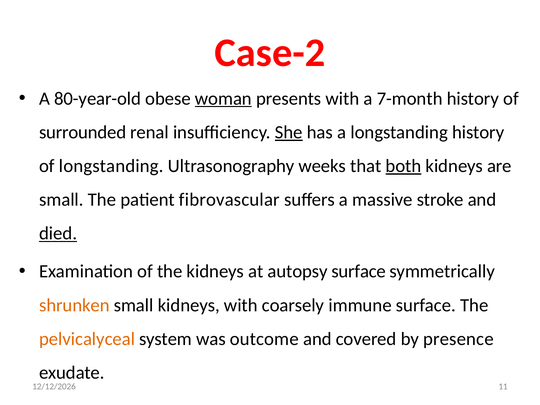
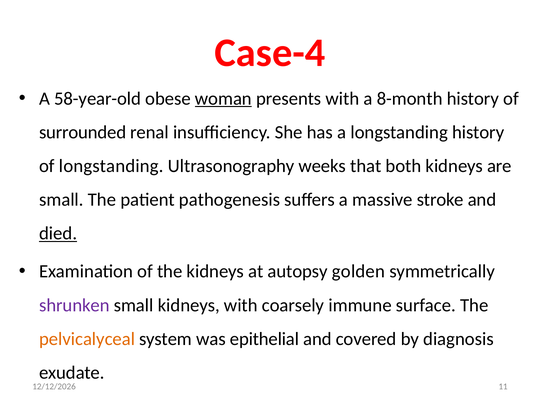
Case-2: Case-2 -> Case-4
80-year-old: 80-year-old -> 58-year-old
7-month: 7-month -> 8-month
She underline: present -> none
both underline: present -> none
fibrovascular: fibrovascular -> pathogenesis
autopsy surface: surface -> golden
shrunken colour: orange -> purple
outcome: outcome -> epithelial
presence: presence -> diagnosis
